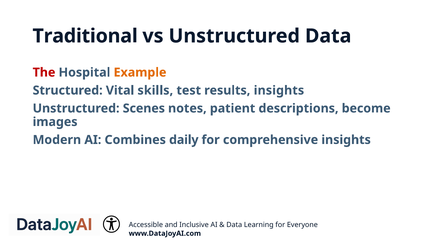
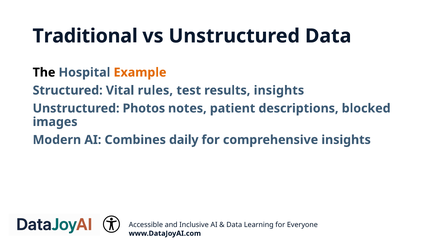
The colour: red -> black
skills: skills -> rules
Scenes: Scenes -> Photos
become: become -> blocked
